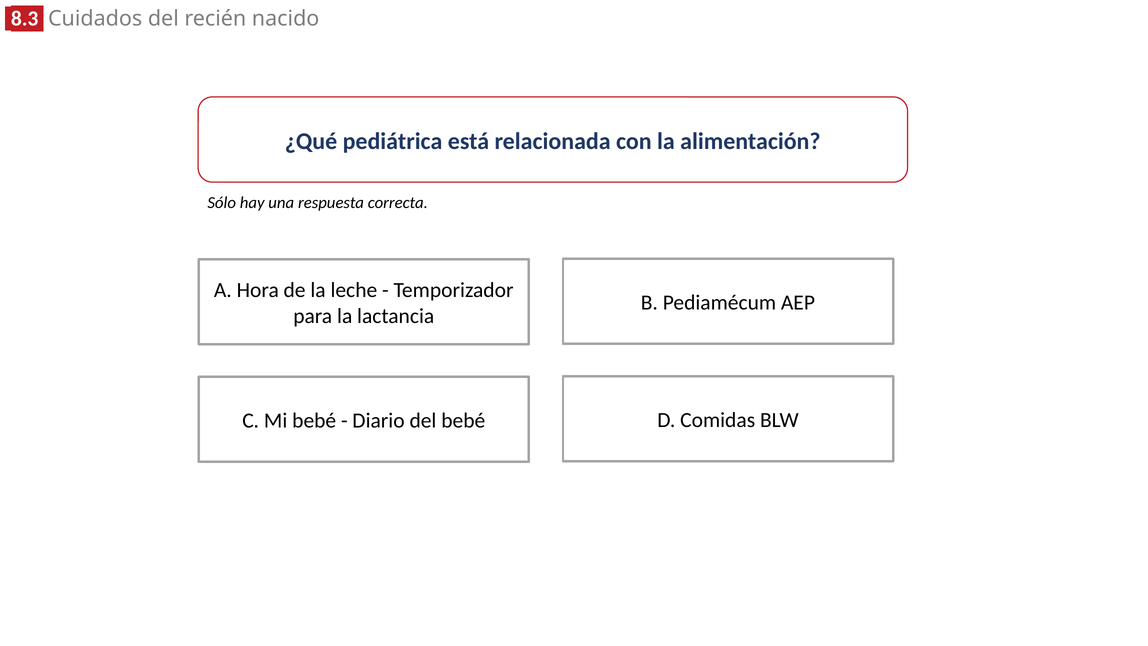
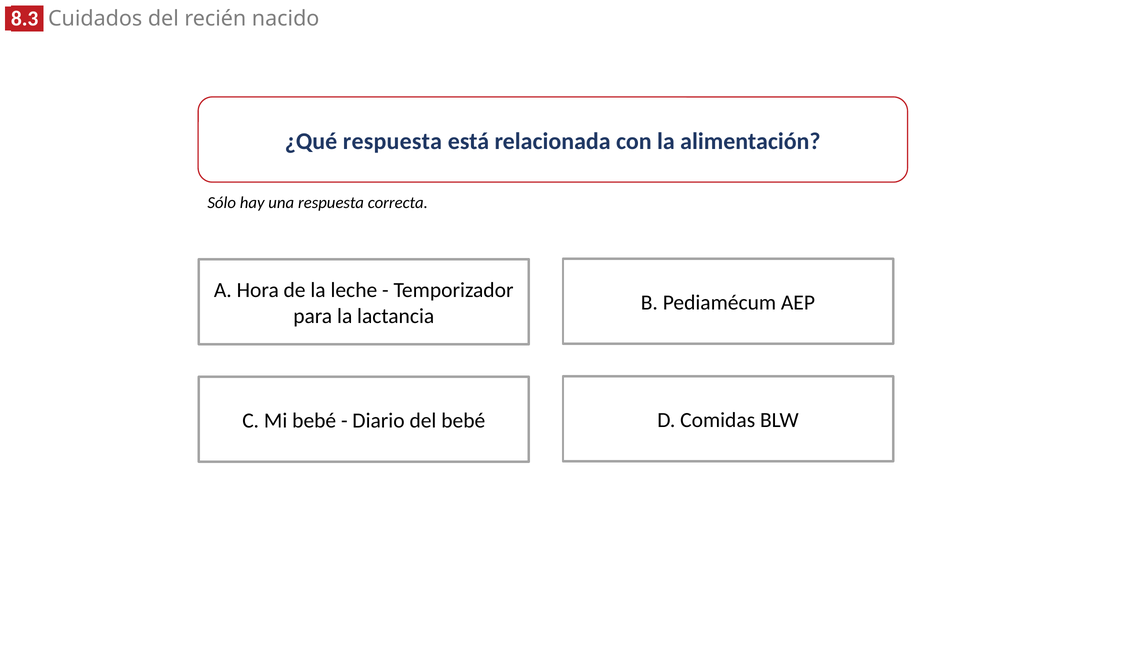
¿Qué pediátrica: pediátrica -> respuesta
